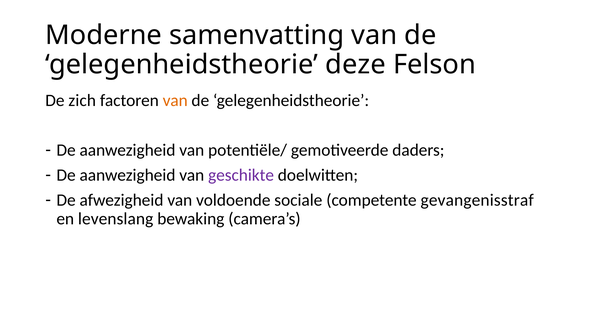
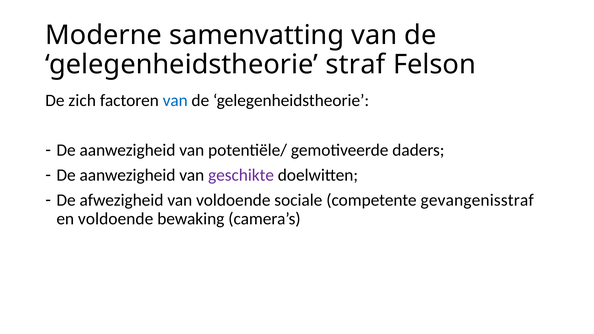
deze: deze -> straf
van at (175, 100) colour: orange -> blue
en levenslang: levenslang -> voldoende
